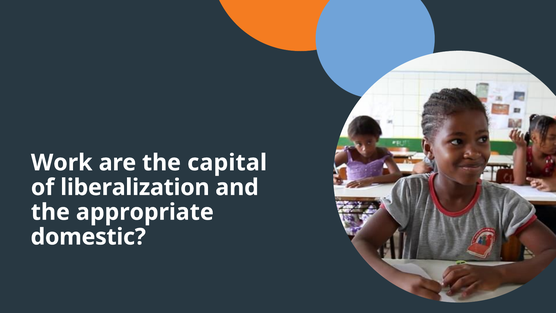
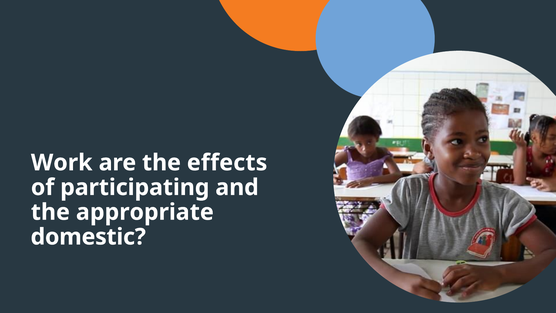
capital: capital -> effects
liberalization: liberalization -> participating
